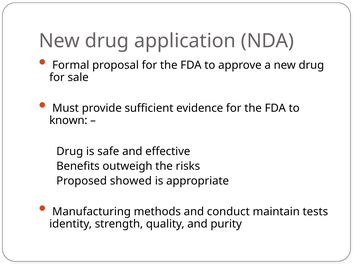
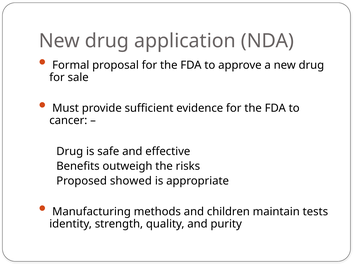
known: known -> cancer
conduct: conduct -> children
